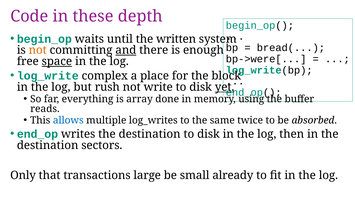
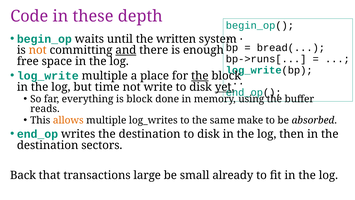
bp->were[: bp->were[ -> bp->runs[
space underline: present -> none
log_write complex: complex -> multiple
the at (200, 76) underline: none -> present
rush: rush -> time
is array: array -> block
allows colour: blue -> orange
twice: twice -> make
Only: Only -> Back
